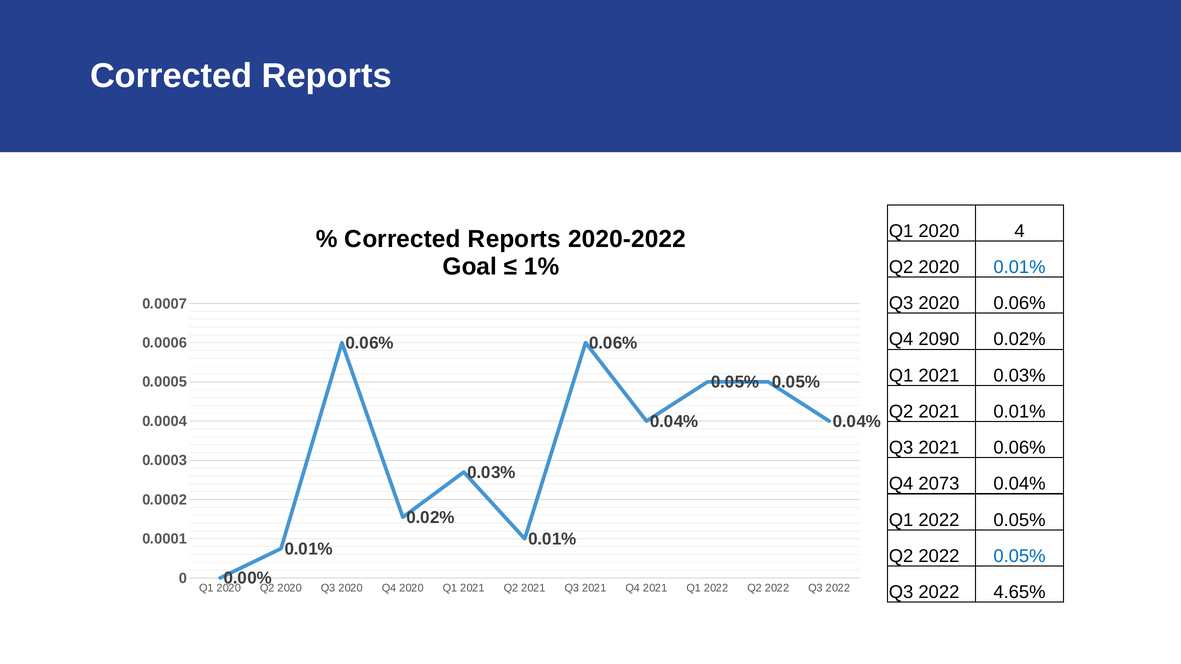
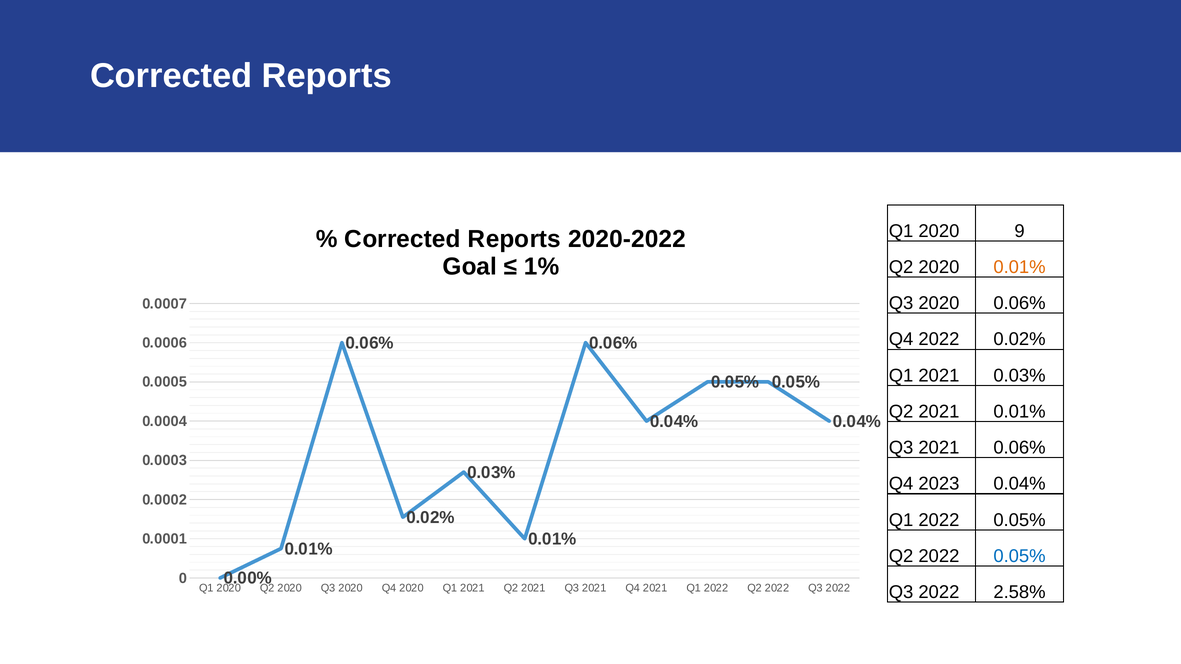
4: 4 -> 9
0.01% at (1020, 267) colour: blue -> orange
Q4 2090: 2090 -> 2022
2073: 2073 -> 2023
4.65%: 4.65% -> 2.58%
